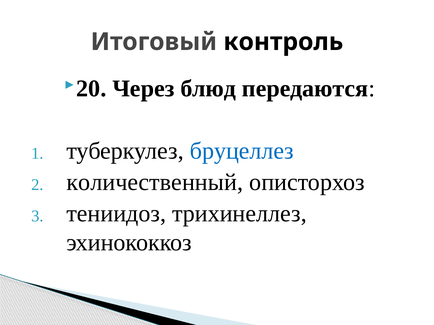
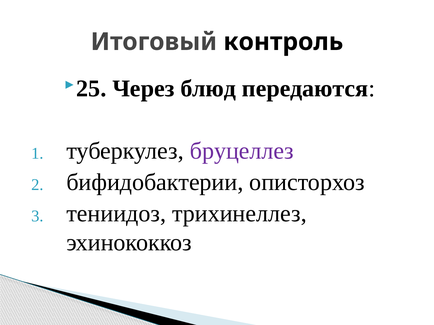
20: 20 -> 25
бруцеллез colour: blue -> purple
количественный: количественный -> бифидобактерии
